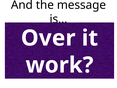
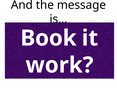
Over: Over -> Book
